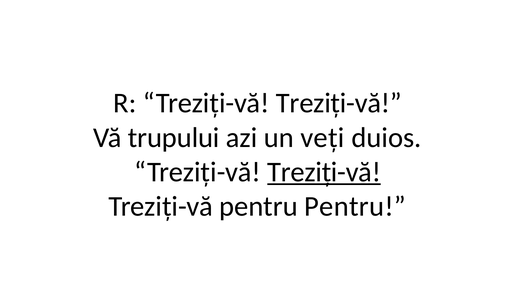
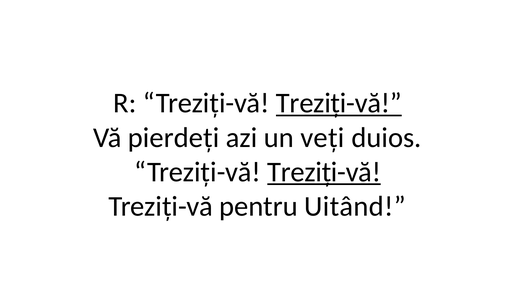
Treziți-vă at (339, 103) underline: none -> present
trupului: trupului -> pierdeți
pentru Pentru: Pentru -> Uitând
